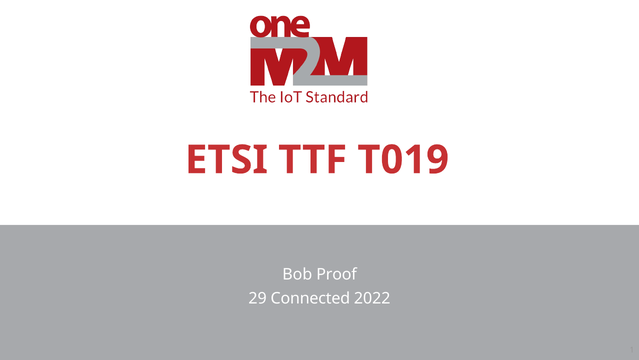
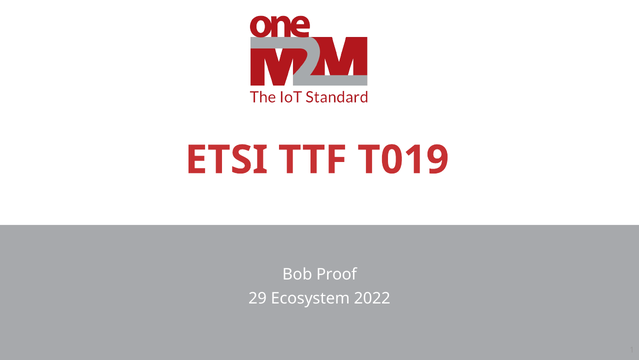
Connected: Connected -> Ecosystem
